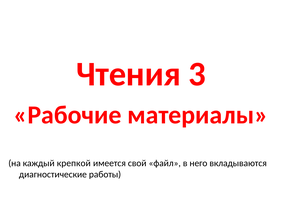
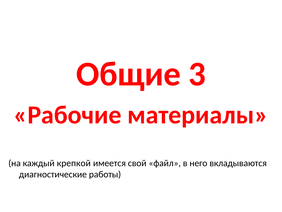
Чтения: Чтения -> Общие
